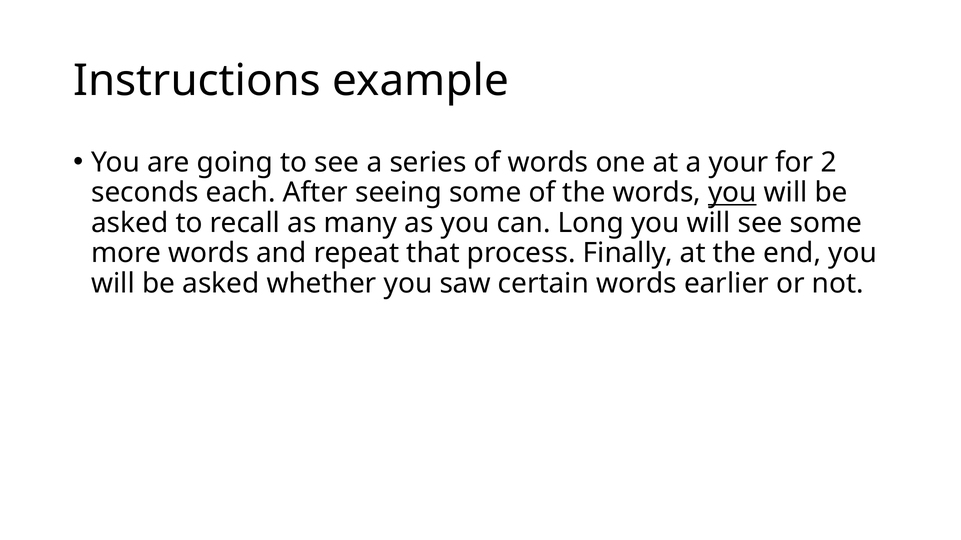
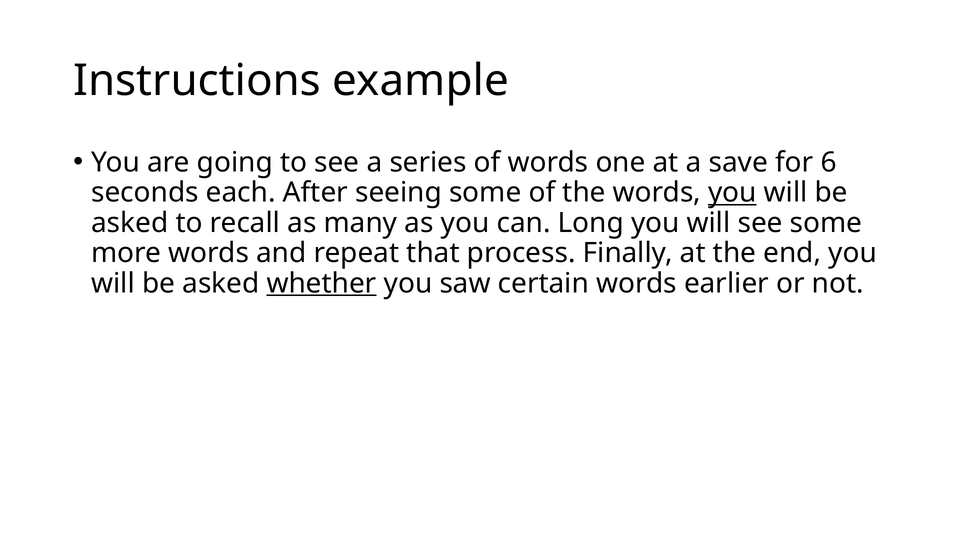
your: your -> save
2: 2 -> 6
whether underline: none -> present
